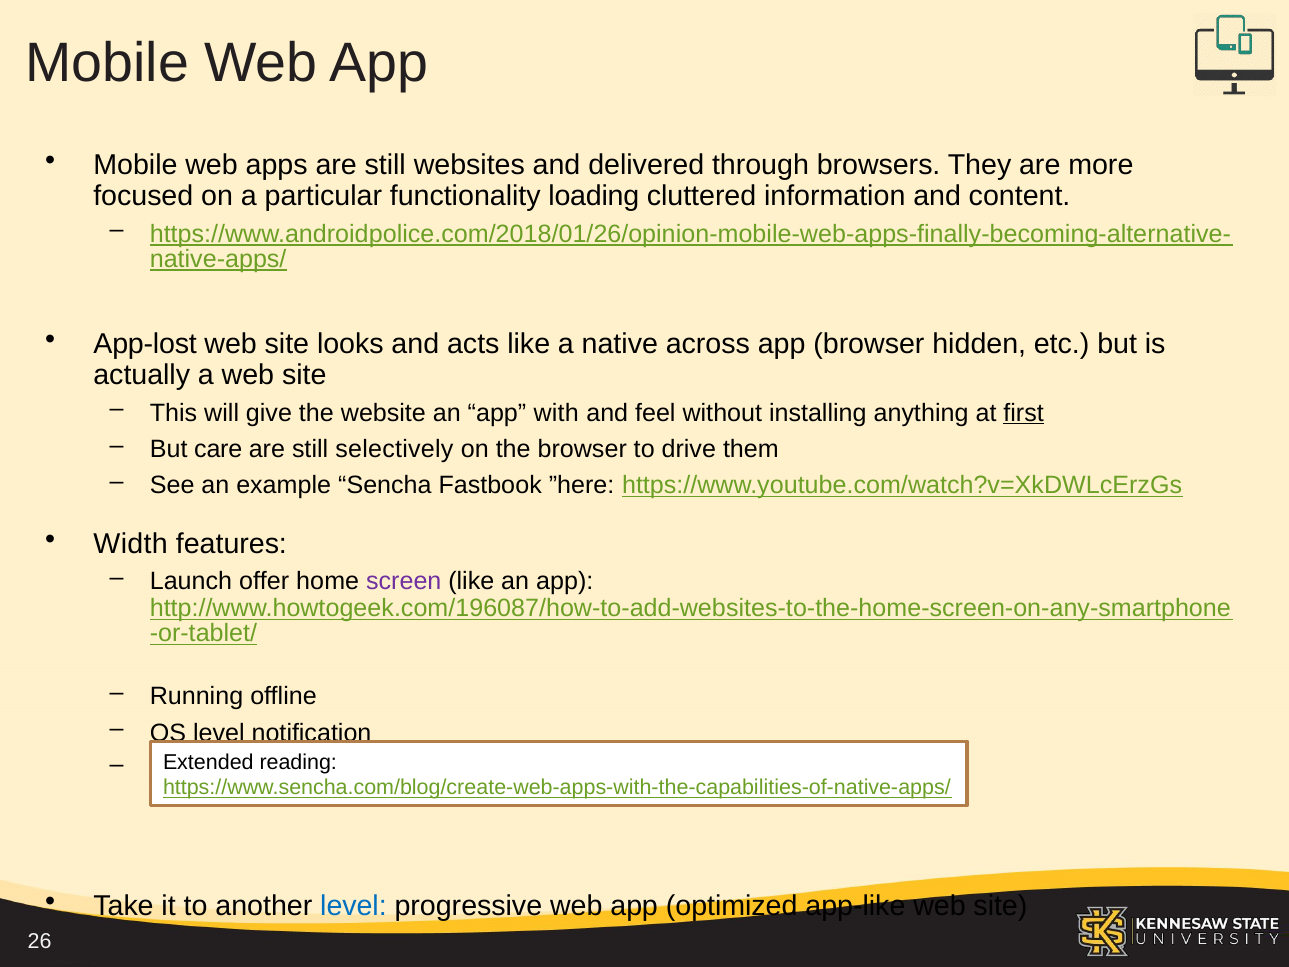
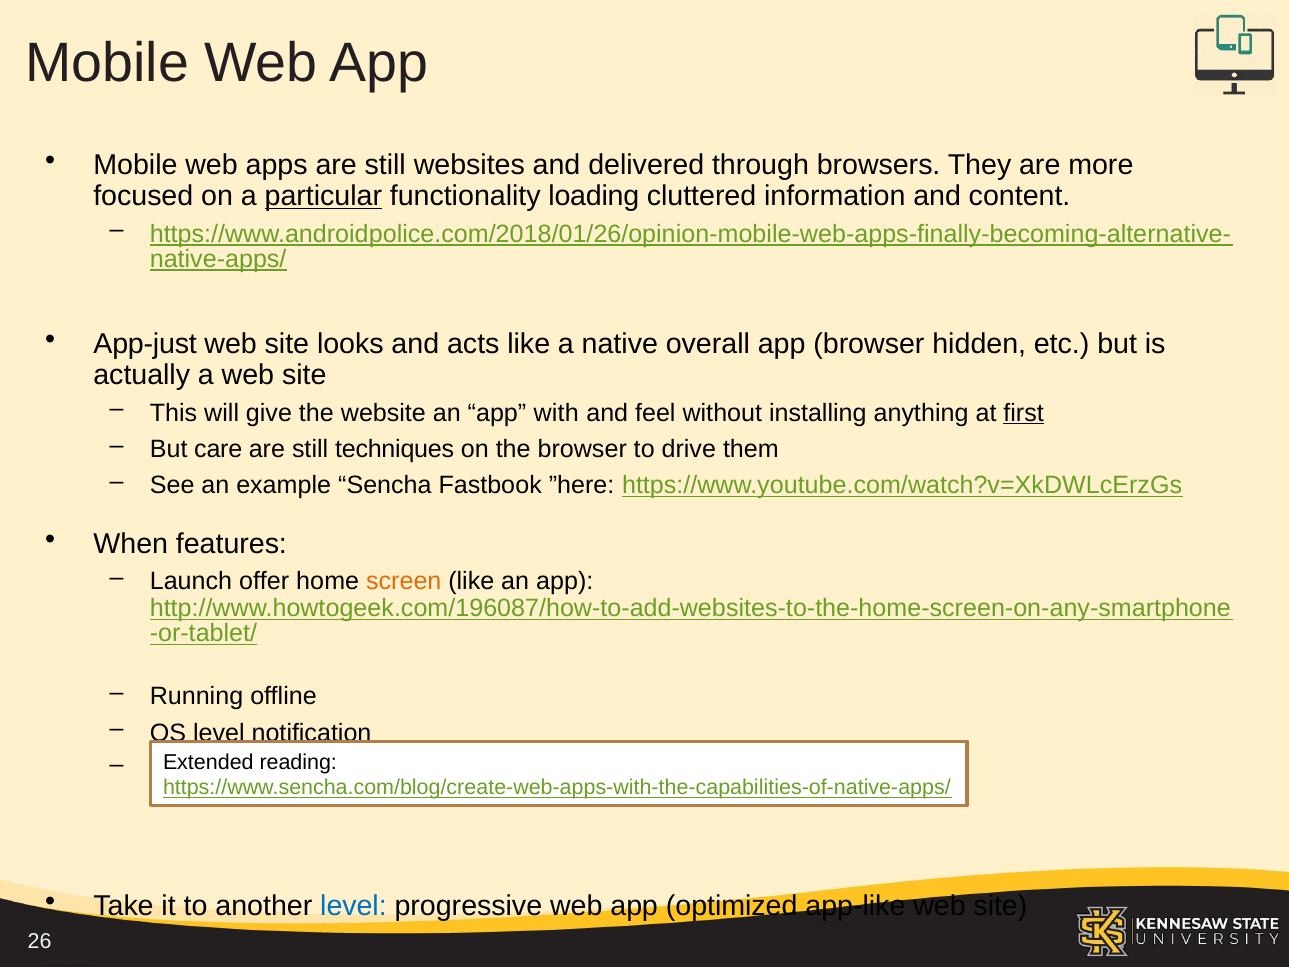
particular underline: none -> present
App-lost: App-lost -> App-just
across: across -> overall
selectively: selectively -> techniques
Width: Width -> When
screen colour: purple -> orange
